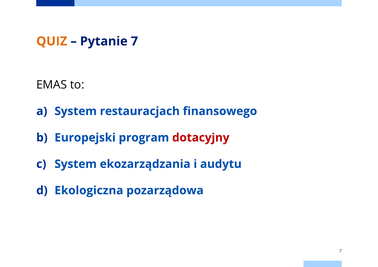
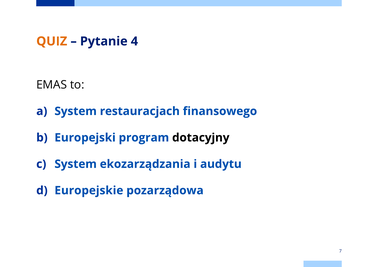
Pytanie 7: 7 -> 4
dotacyjny colour: red -> black
Ekologiczna: Ekologiczna -> Europejskie
